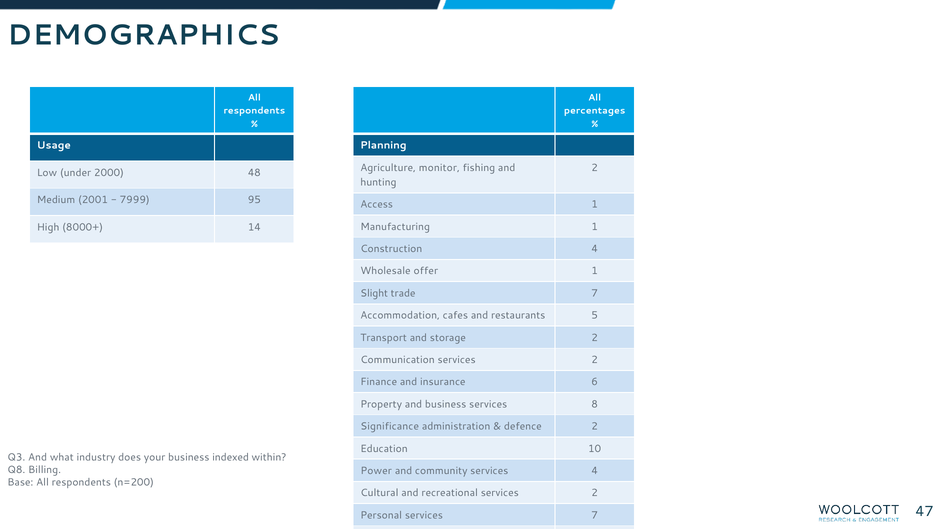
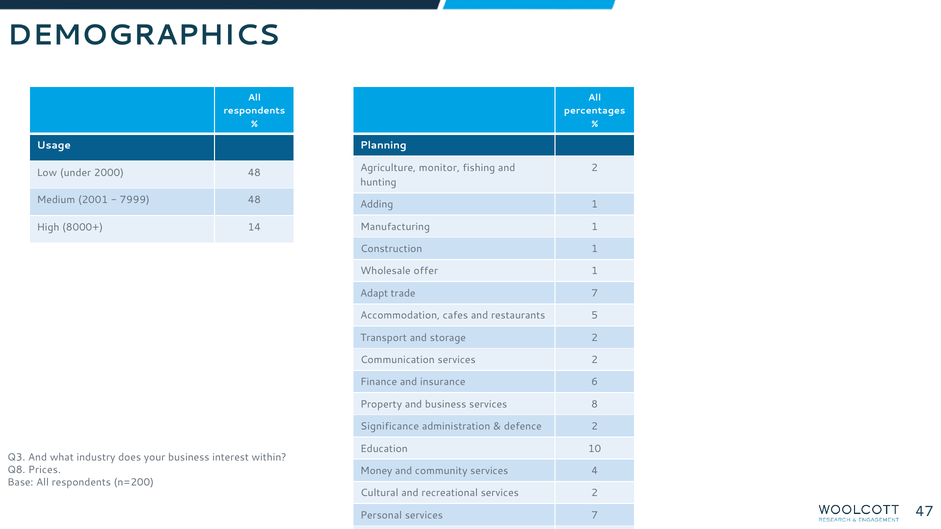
7999 95: 95 -> 48
Access: Access -> Adding
Construction 4: 4 -> 1
Slight: Slight -> Adapt
indexed: indexed -> interest
Billing: Billing -> Prices
Power: Power -> Money
